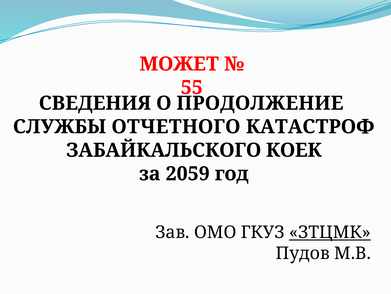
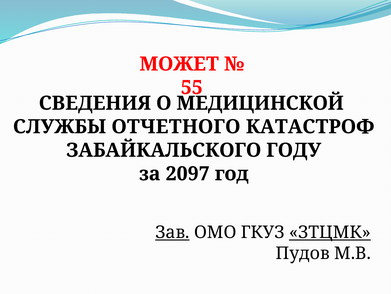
ПРОДОЛЖЕНИЕ: ПРОДОЛЖЕНИЕ -> МЕДИЦИНСКОЙ
КОЕК: КОЕК -> ГОДУ
2059: 2059 -> 2097
Зав underline: none -> present
